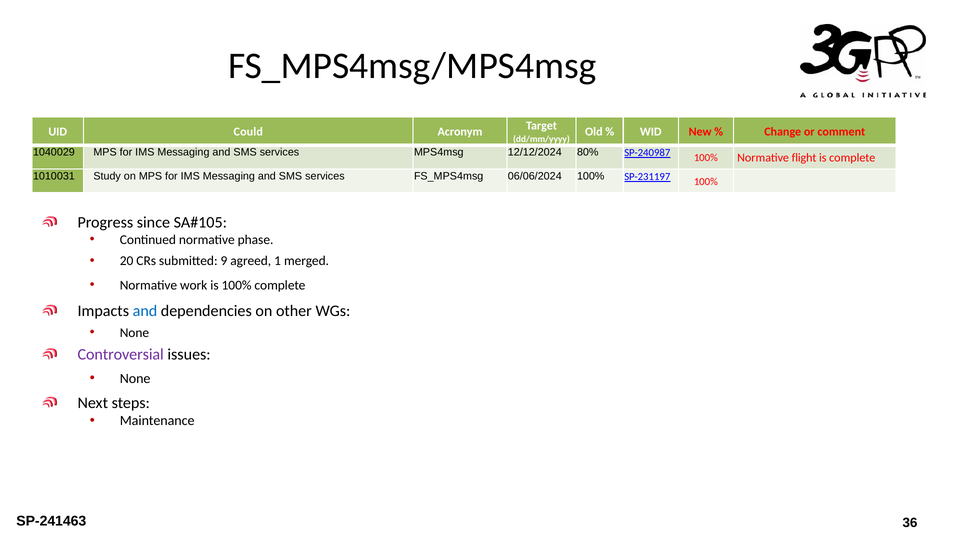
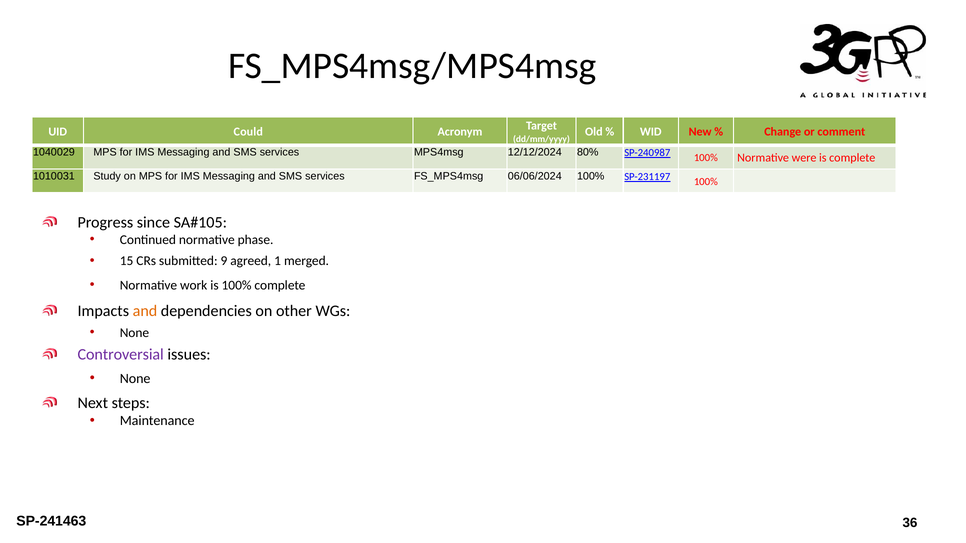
flight: flight -> were
20: 20 -> 15
and at (145, 311) colour: blue -> orange
